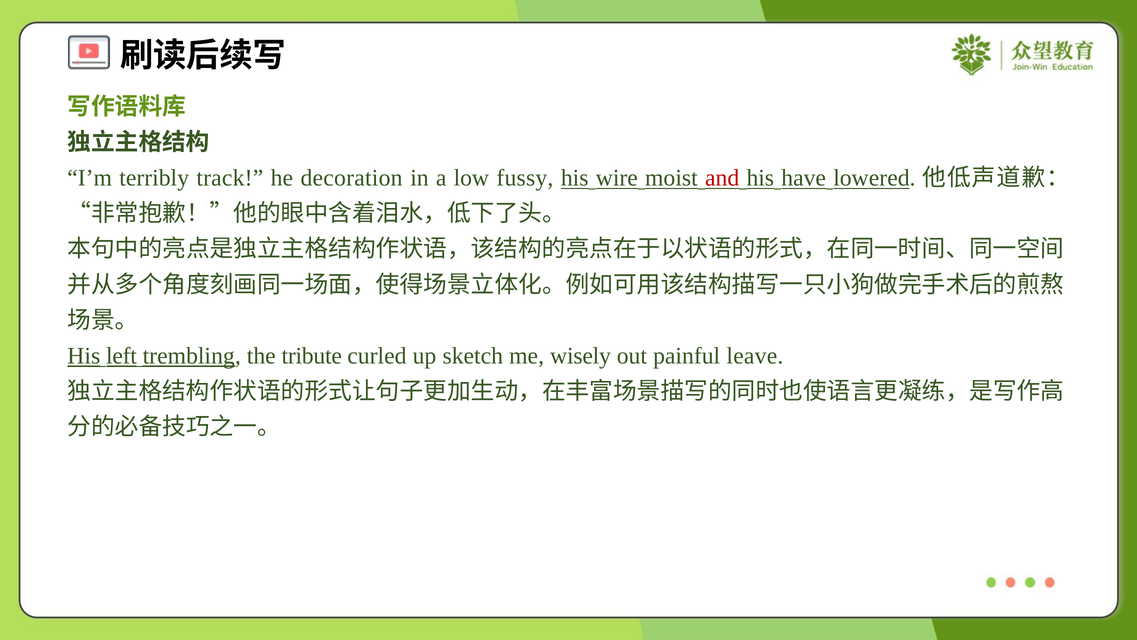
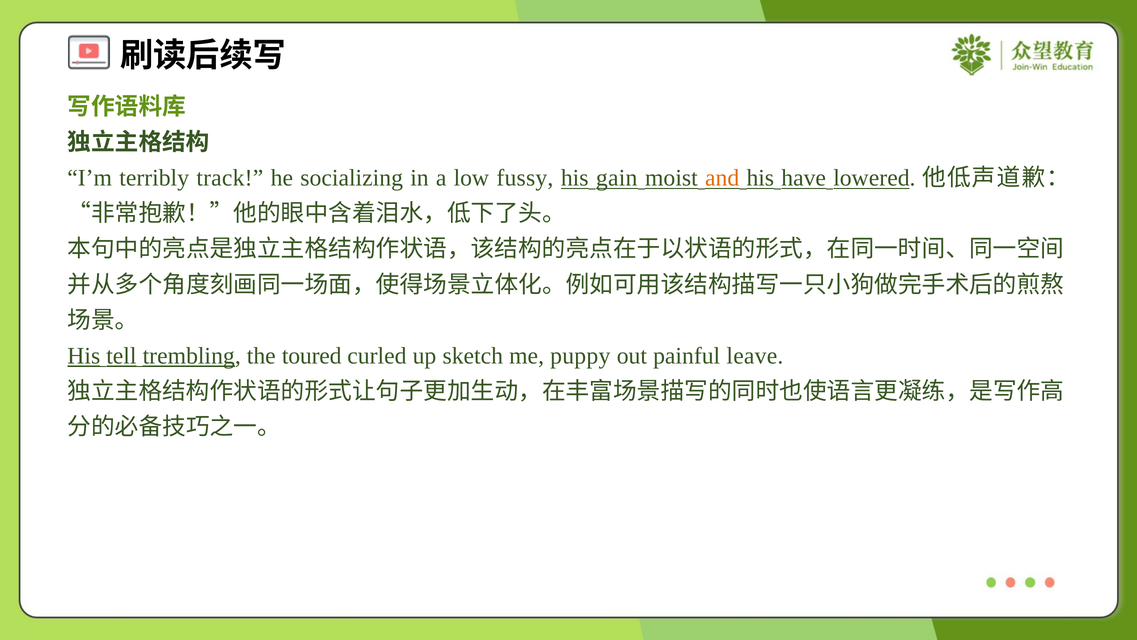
decoration: decoration -> socializing
wire: wire -> gain
and colour: red -> orange
left: left -> tell
tribute: tribute -> toured
wisely: wisely -> puppy
